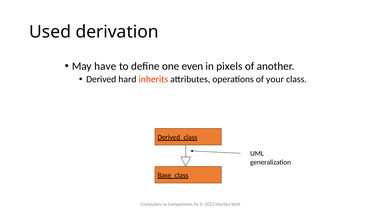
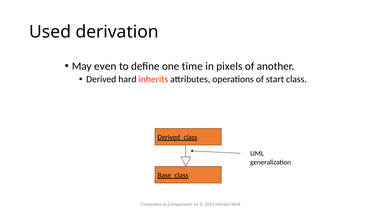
have: have -> even
even: even -> time
your: your -> start
